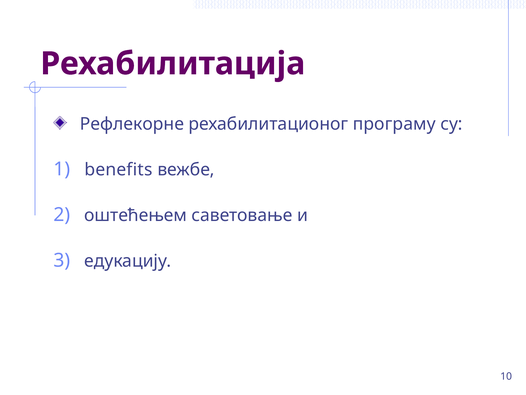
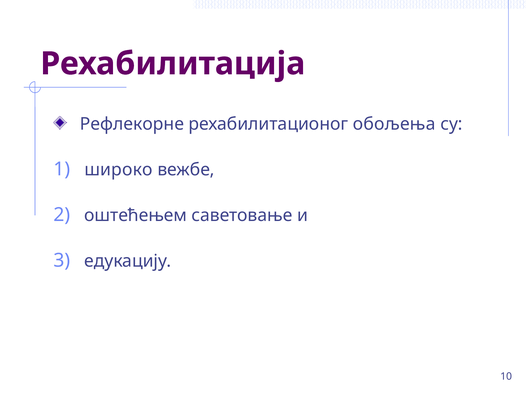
програму: програму -> обољења
benefits: benefits -> широко
